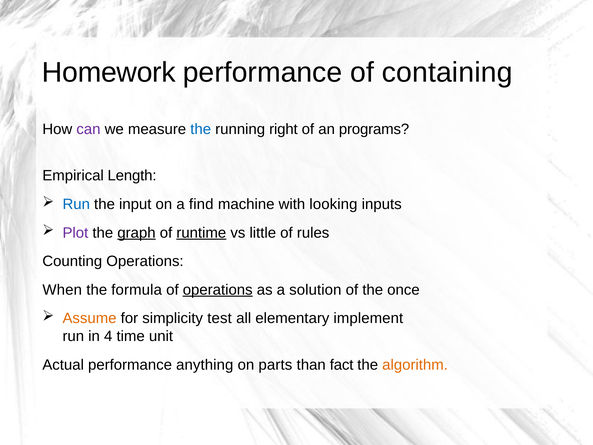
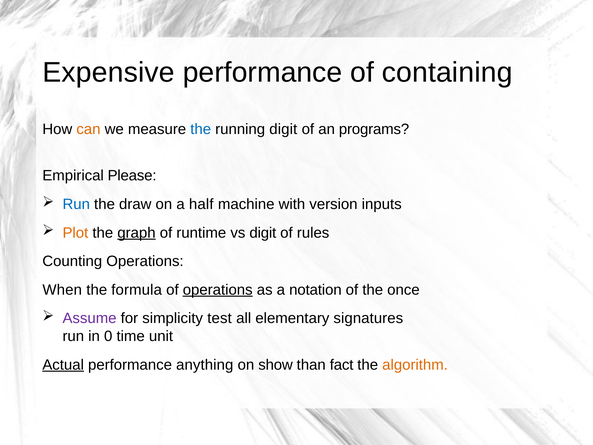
Homework: Homework -> Expensive
can colour: purple -> orange
running right: right -> digit
Length: Length -> Please
input: input -> draw
find: find -> half
looking: looking -> version
Plot colour: purple -> orange
runtime underline: present -> none
vs little: little -> digit
solution: solution -> notation
Assume colour: orange -> purple
implement: implement -> signatures
4: 4 -> 0
Actual underline: none -> present
parts: parts -> show
